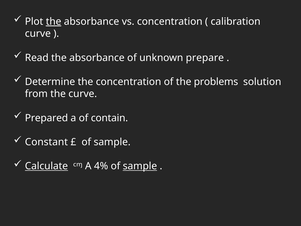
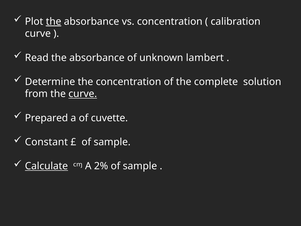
prepare: prepare -> lambert
problems: problems -> complete
curve at (83, 94) underline: none -> present
contain: contain -> cuvette
4%: 4% -> 2%
sample at (140, 166) underline: present -> none
